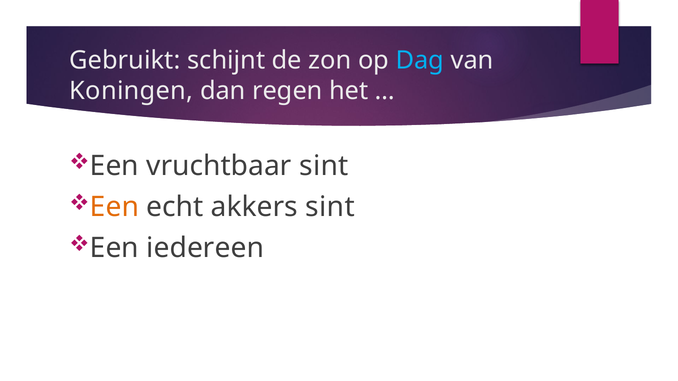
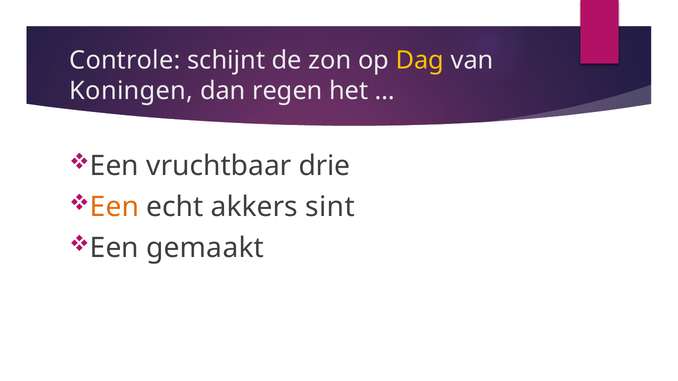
Gebruikt: Gebruikt -> Controle
Dag colour: light blue -> yellow
vruchtbaar sint: sint -> drie
iedereen: iedereen -> gemaakt
